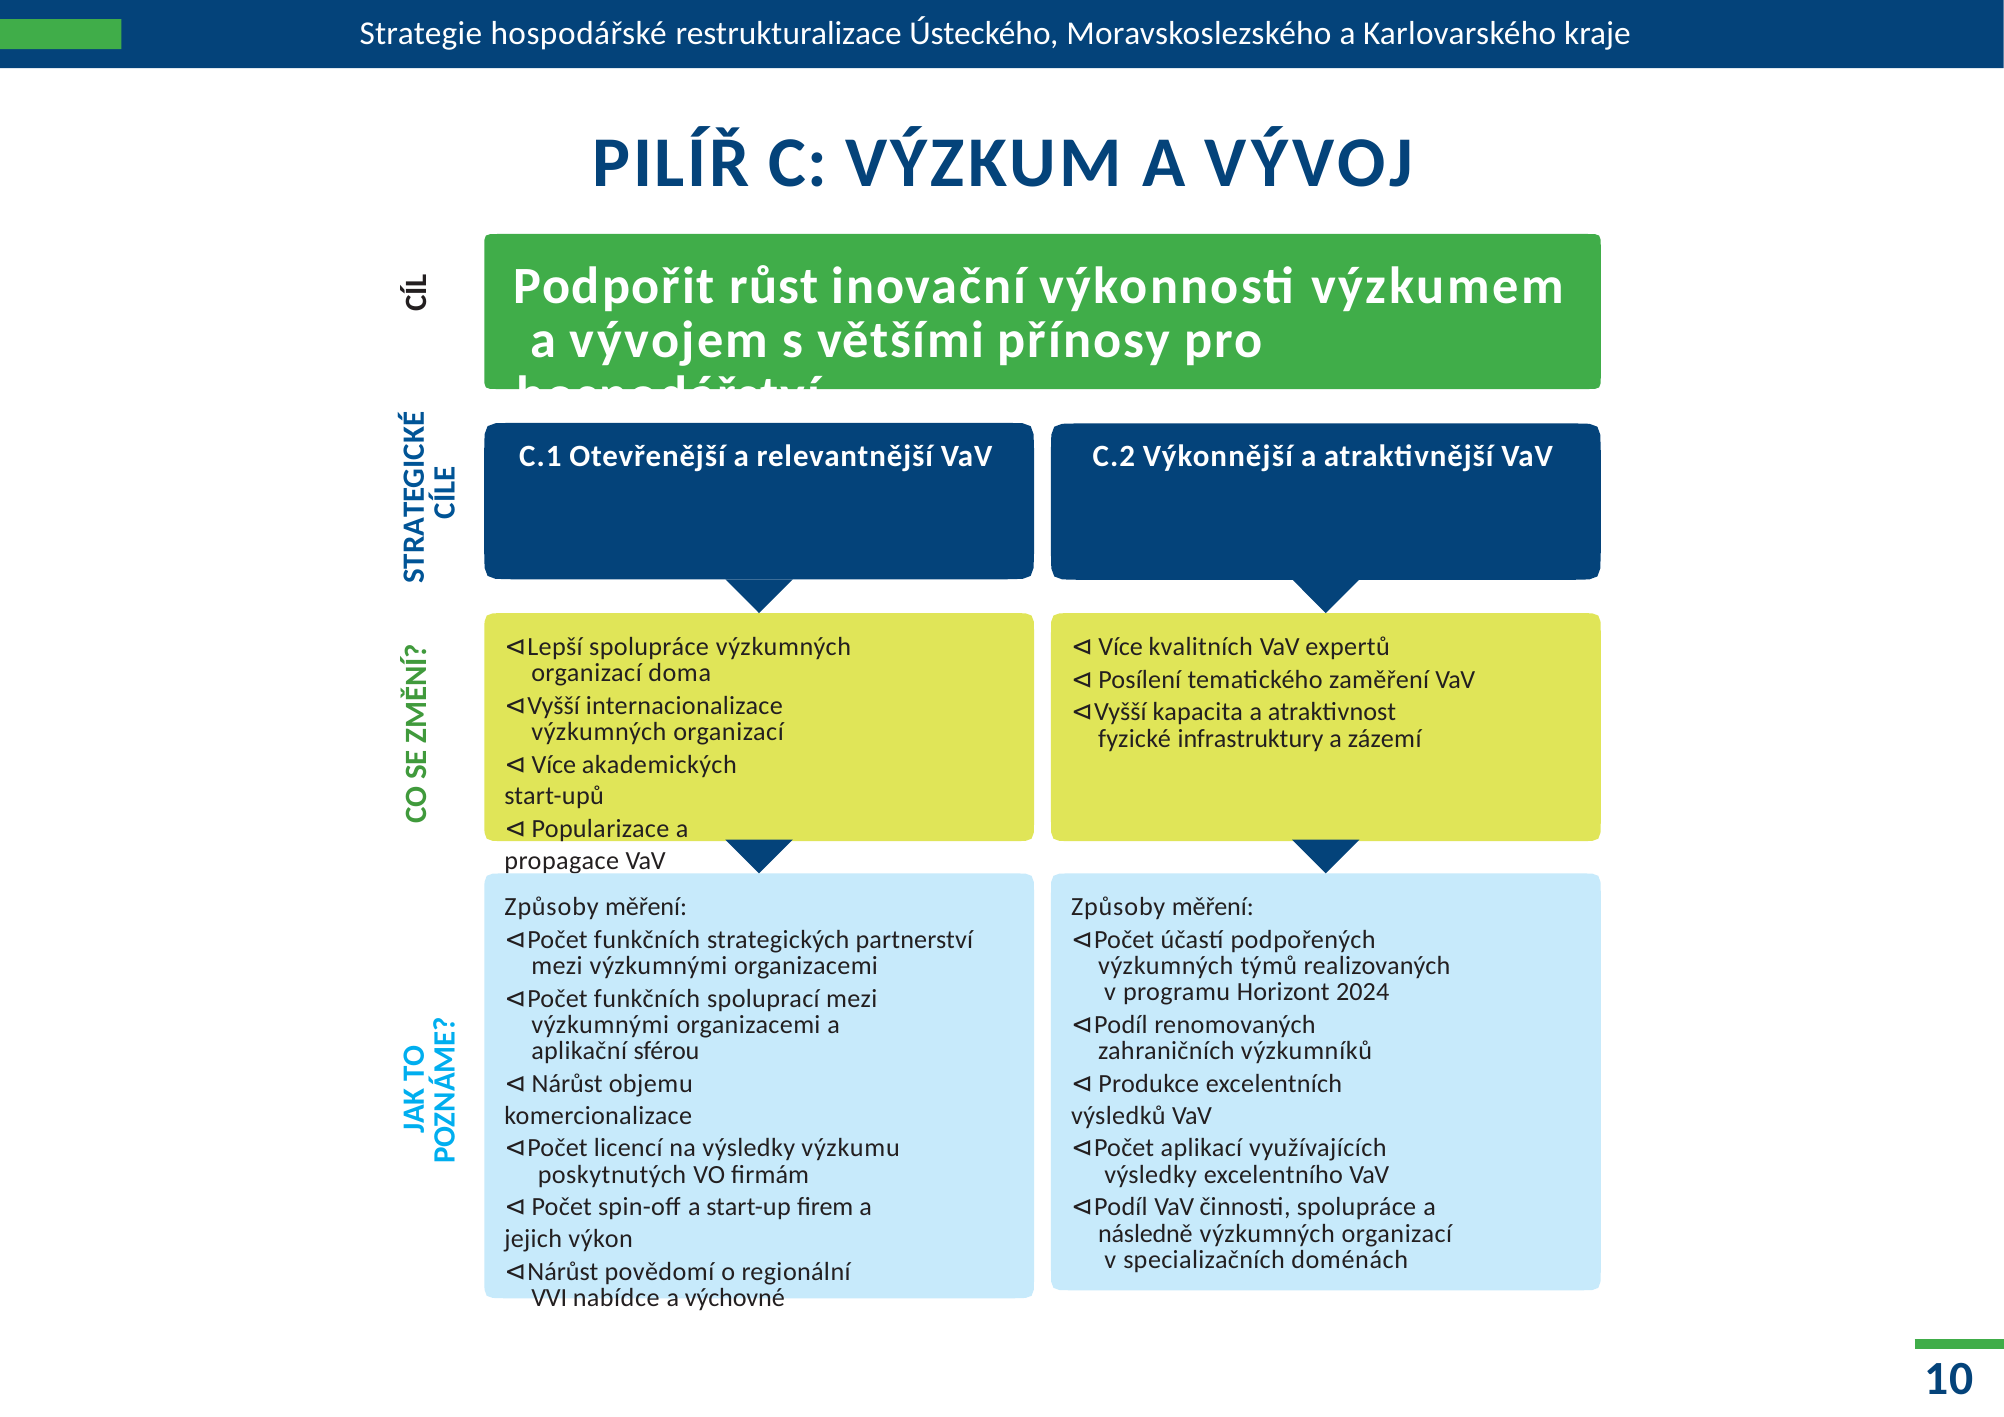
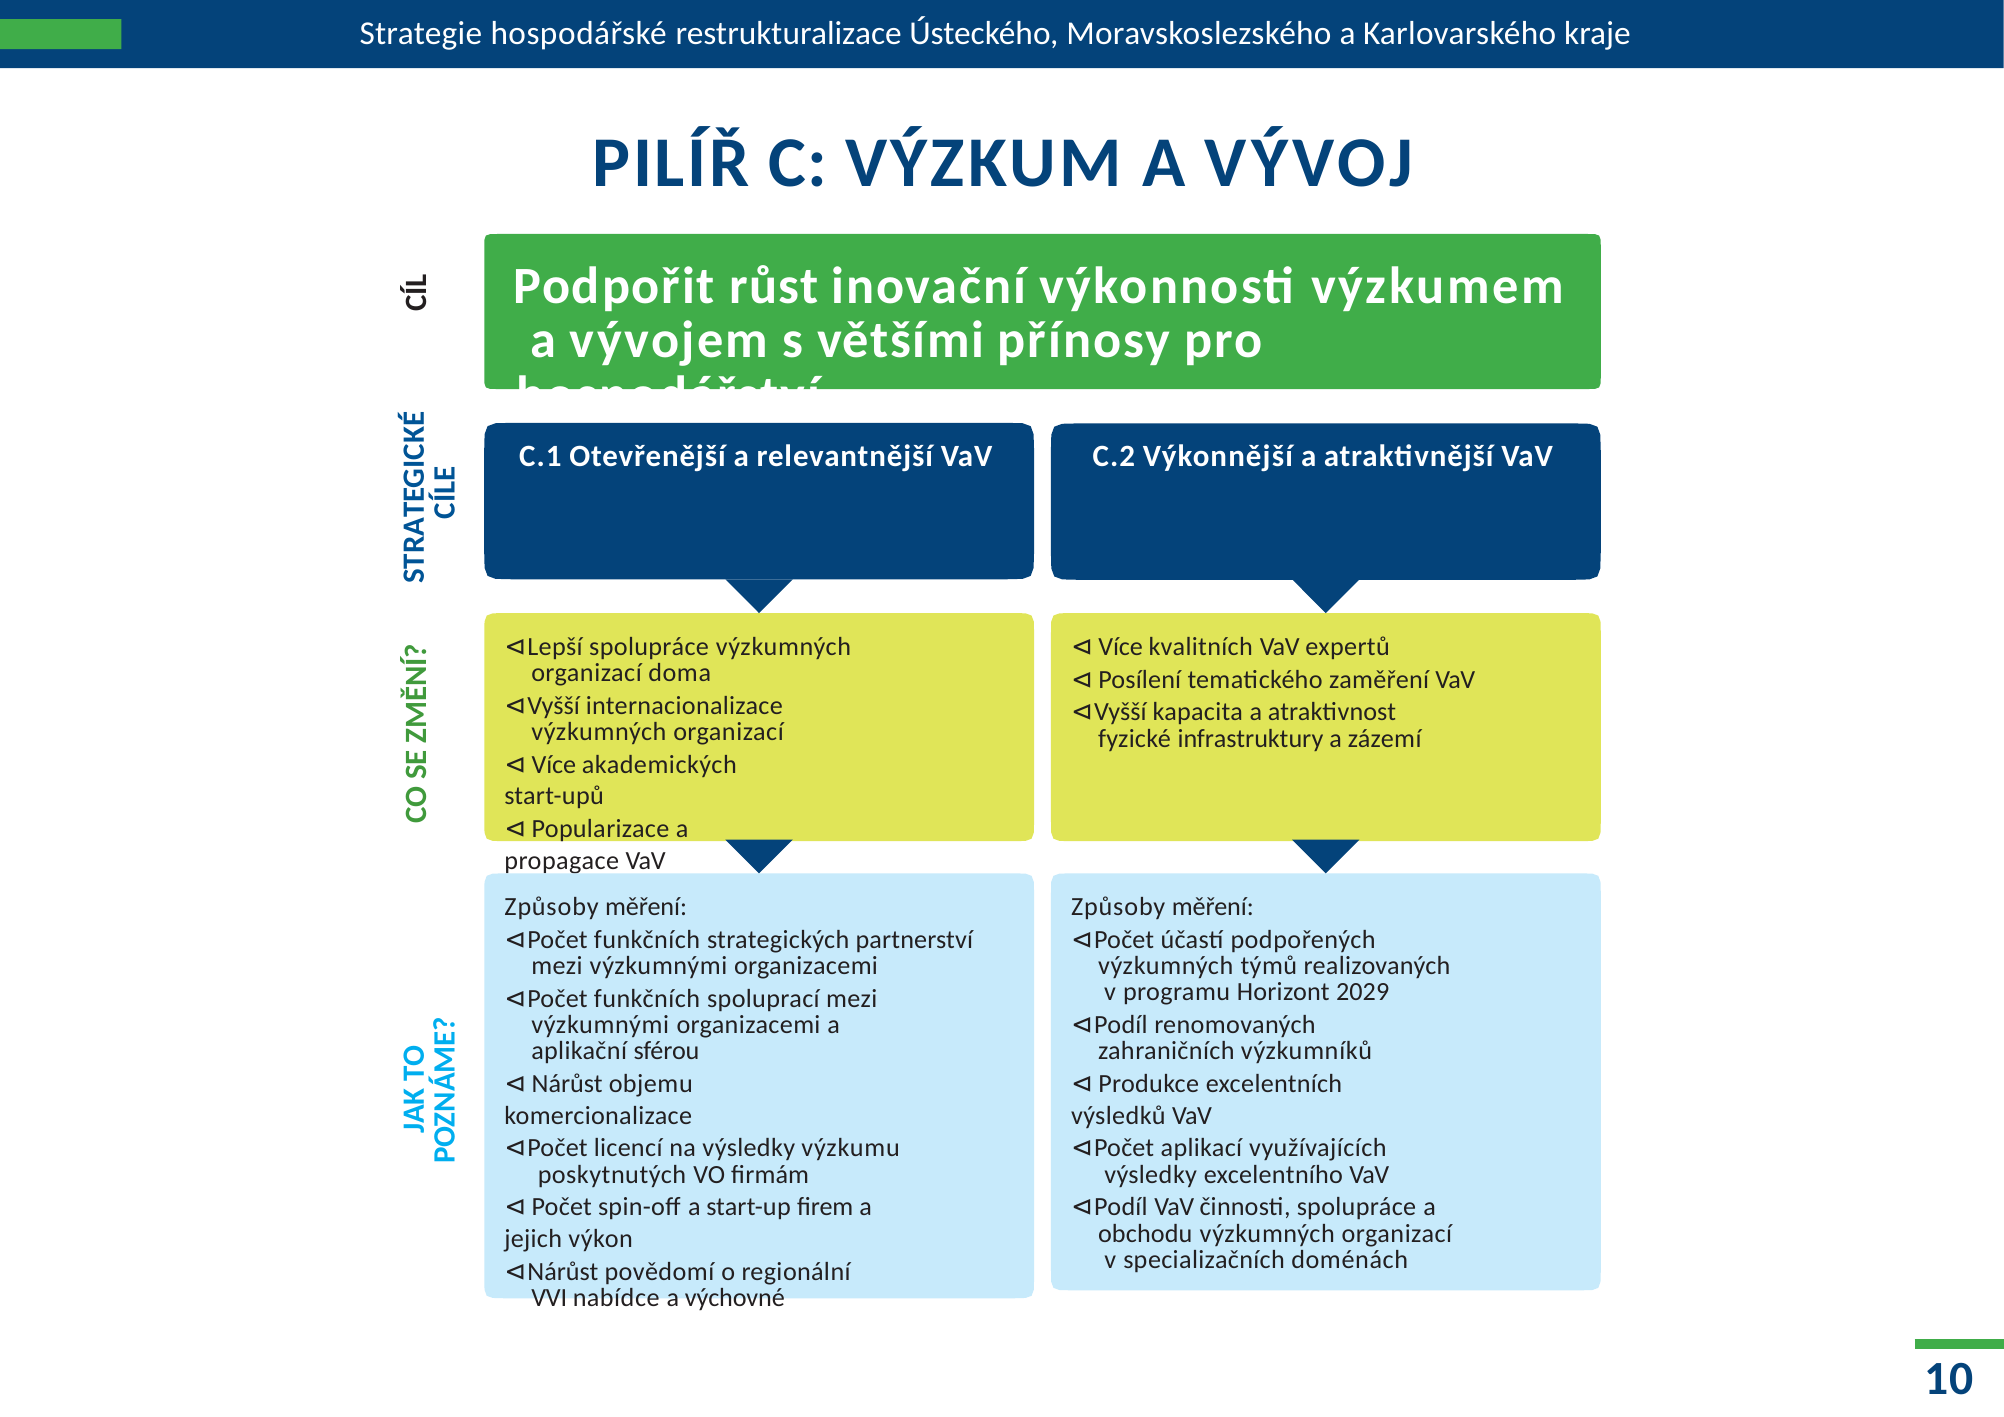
2024: 2024 -> 2029
následně: následně -> obchodu
